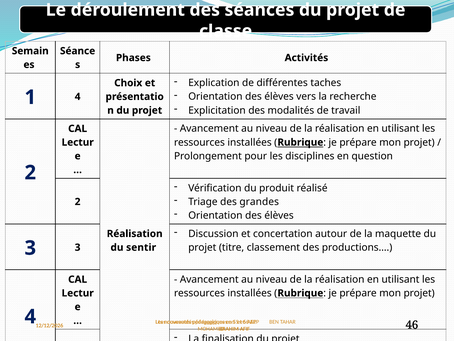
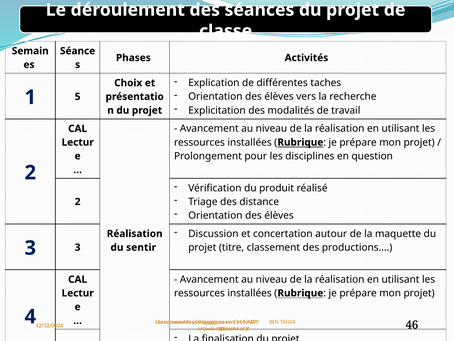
1 4: 4 -> 5
grandes: grandes -> distance
